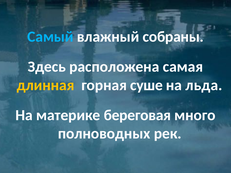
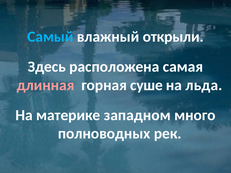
собраны: собраны -> открыли
длинная colour: yellow -> pink
береговая: береговая -> западном
